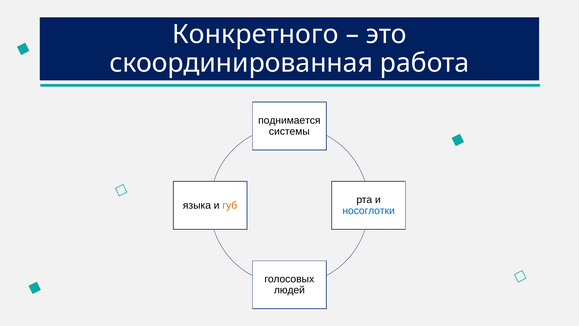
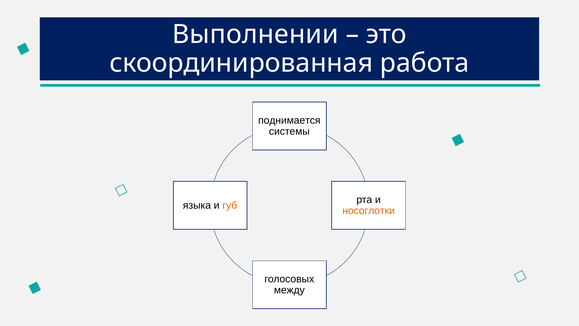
Конкретного: Конкретного -> Выполнении
носоглотки colour: blue -> orange
людей: людей -> между
